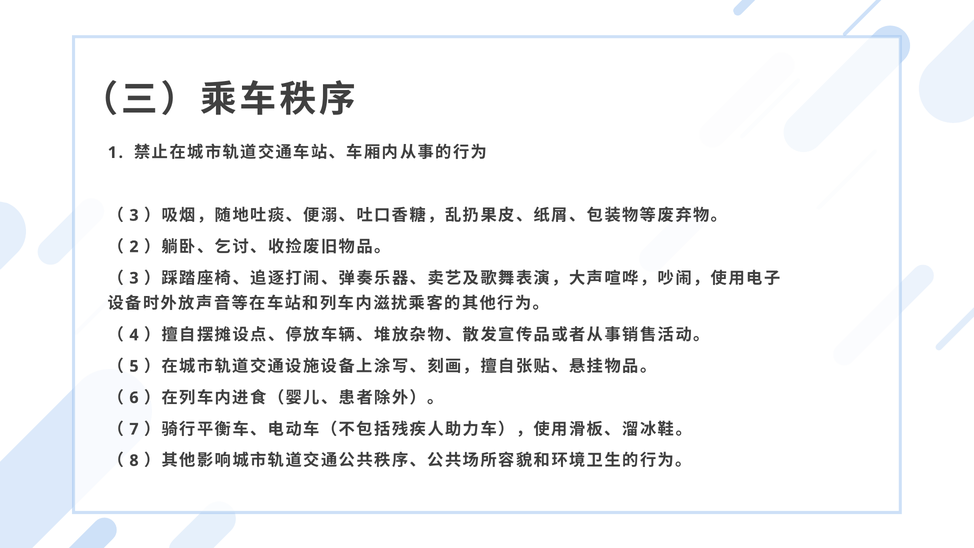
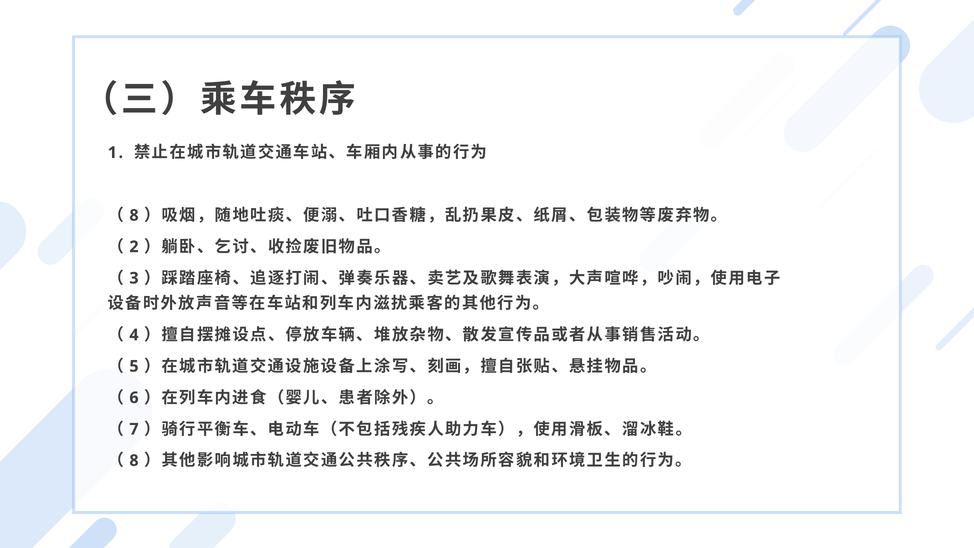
3 at (134, 215): 3 -> 8
